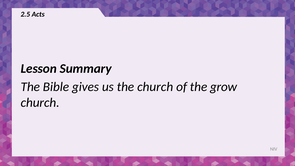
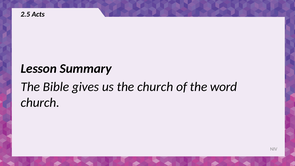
grow: grow -> word
